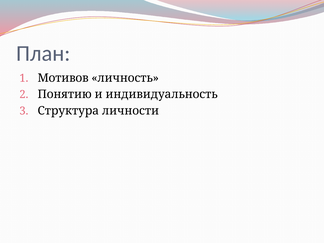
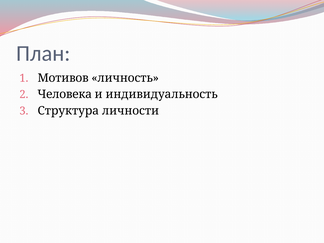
Понятию: Понятию -> Человека
